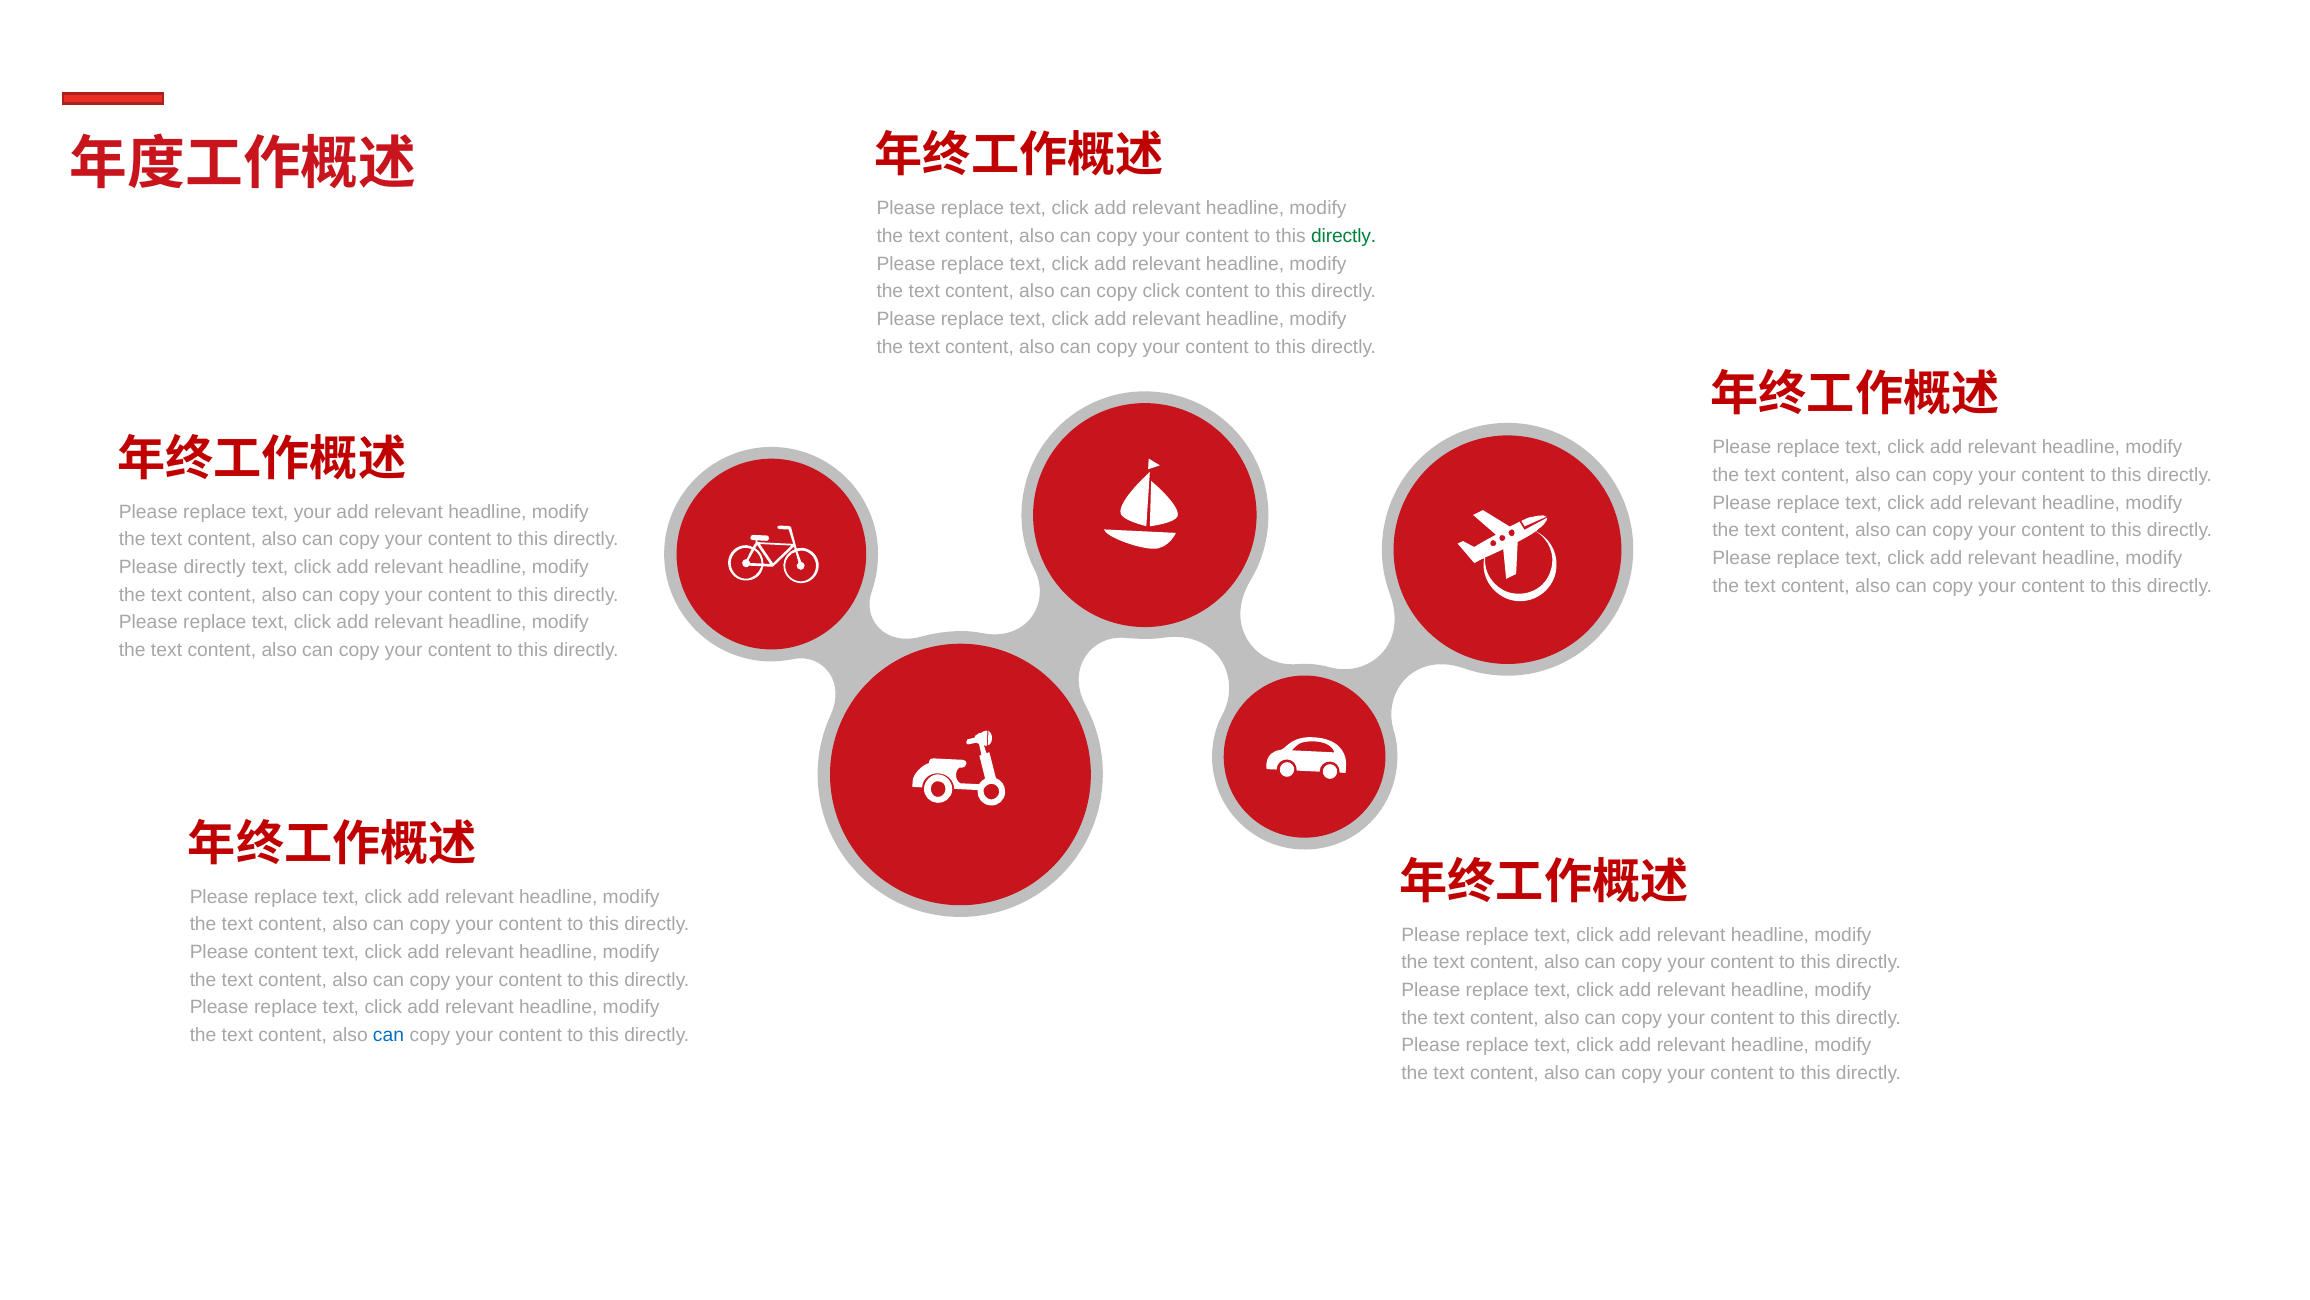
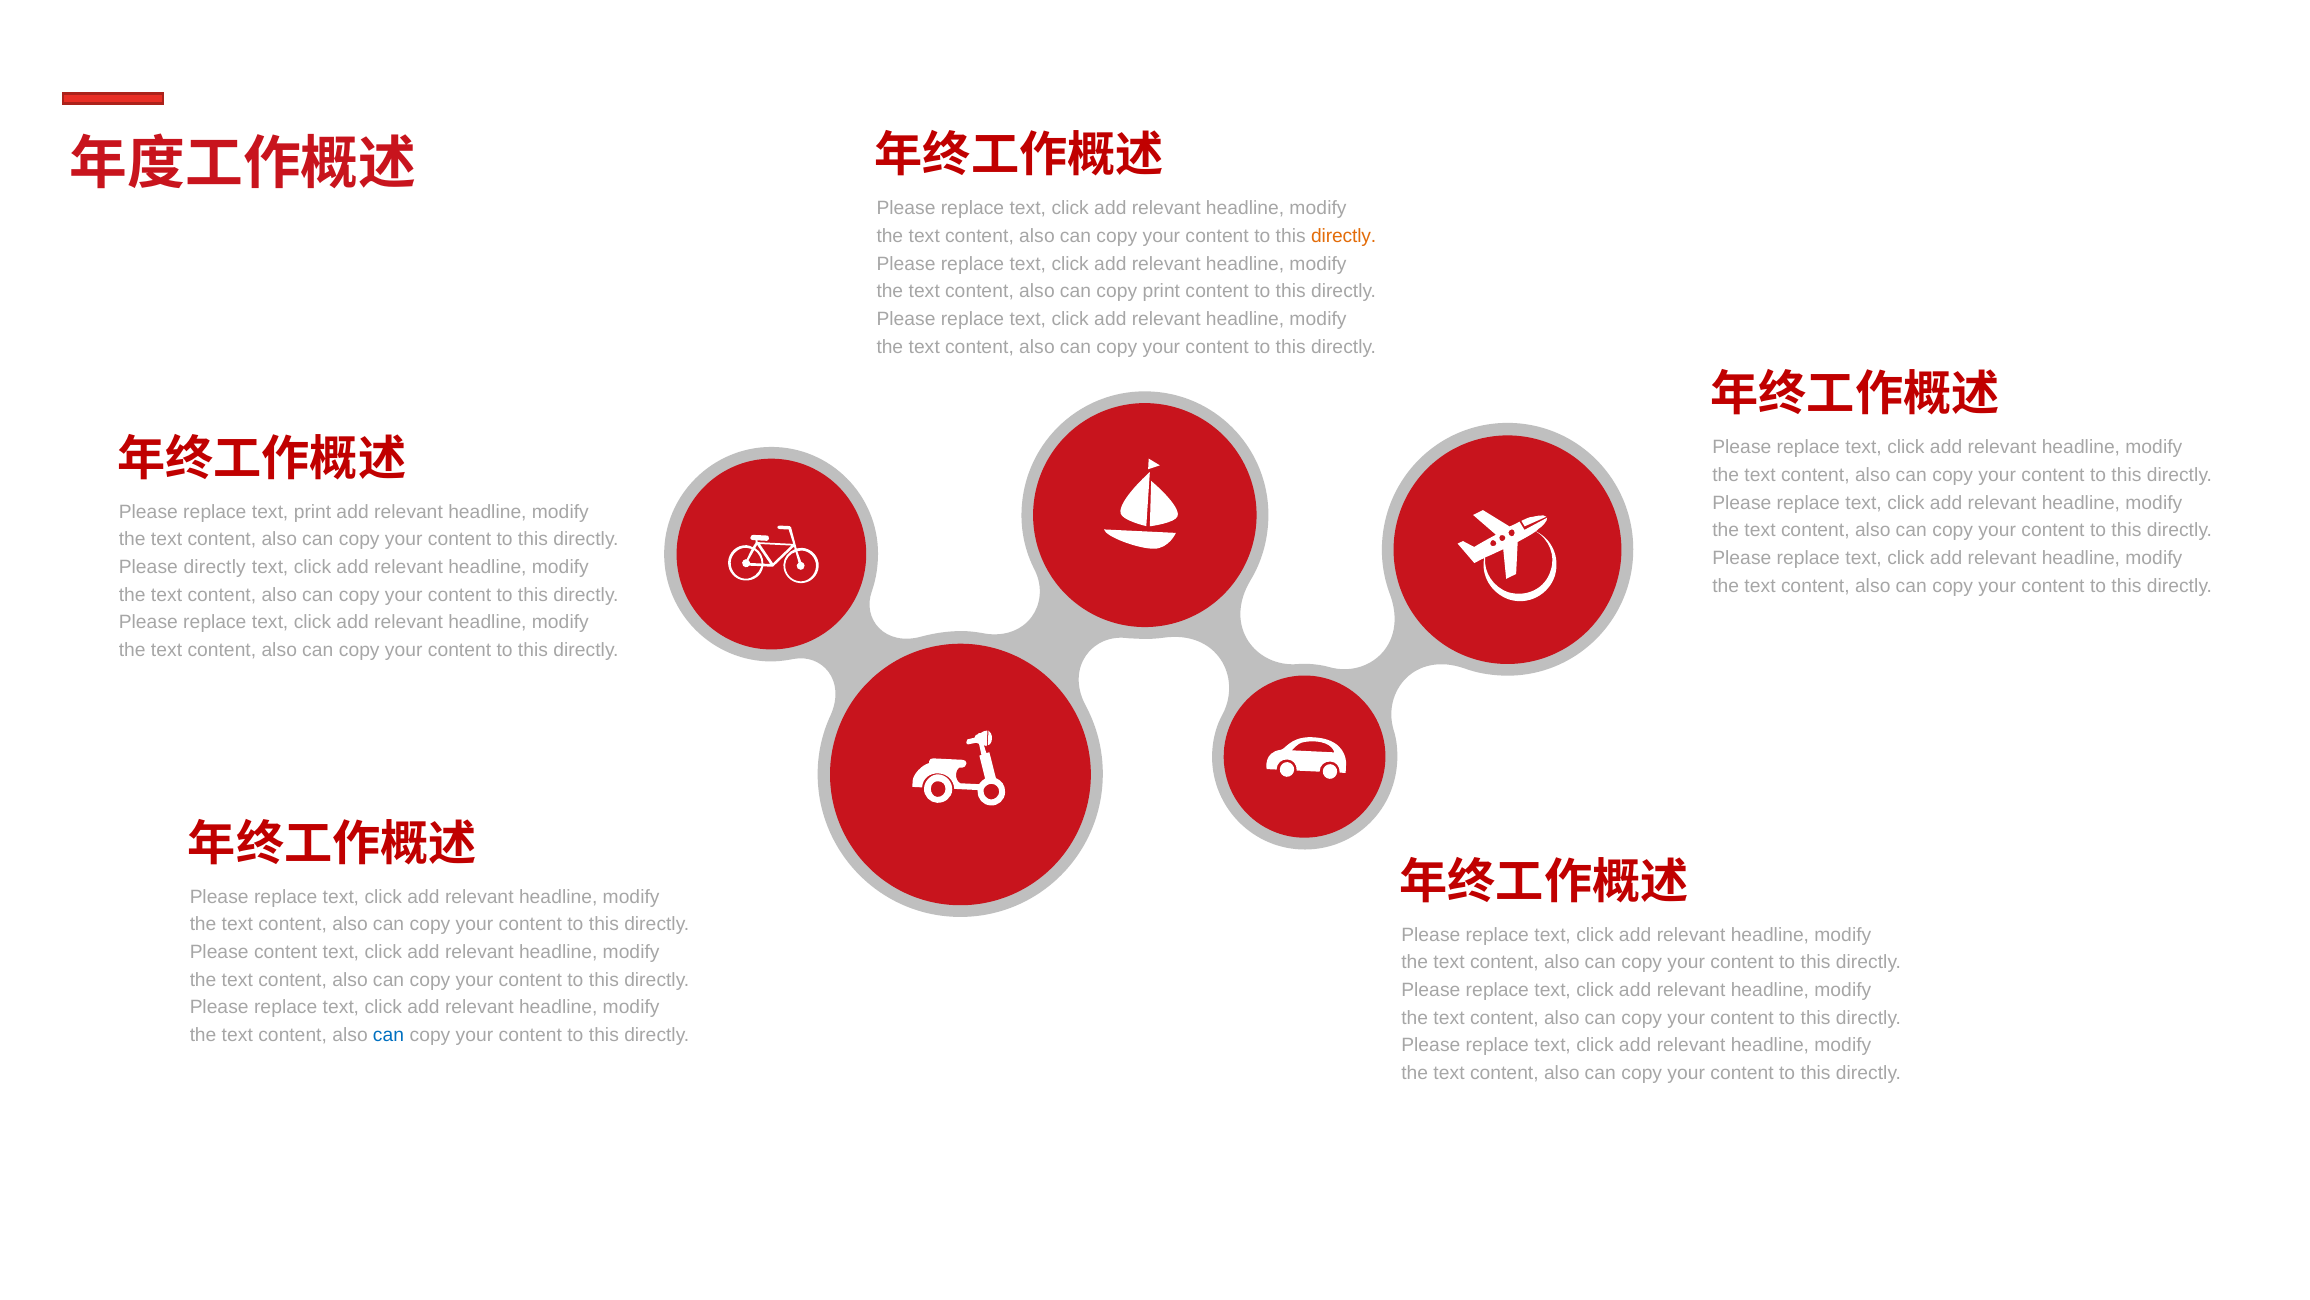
directly at (1344, 236) colour: green -> orange
copy click: click -> print
text your: your -> print
